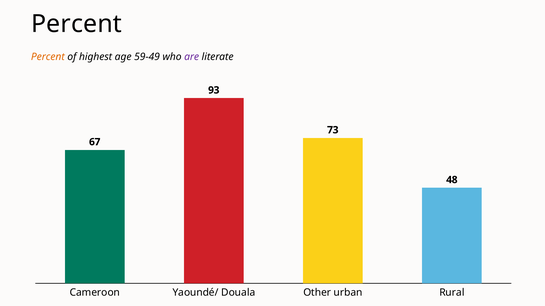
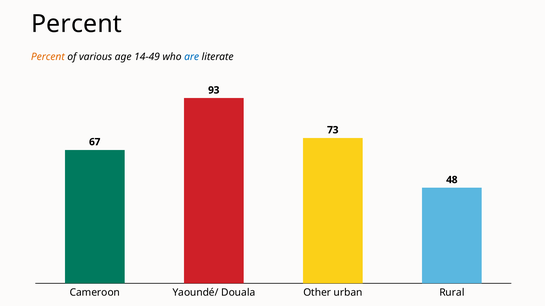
highest: highest -> various
59-49: 59-49 -> 14-49
are colour: purple -> blue
